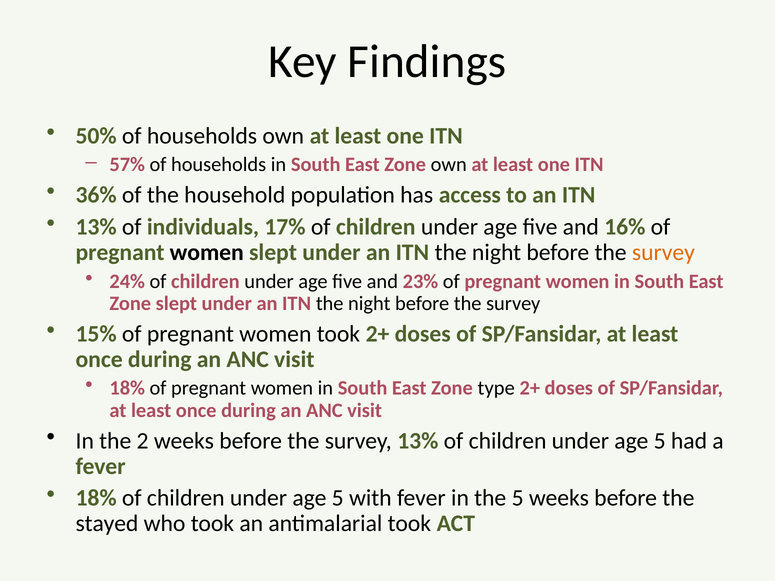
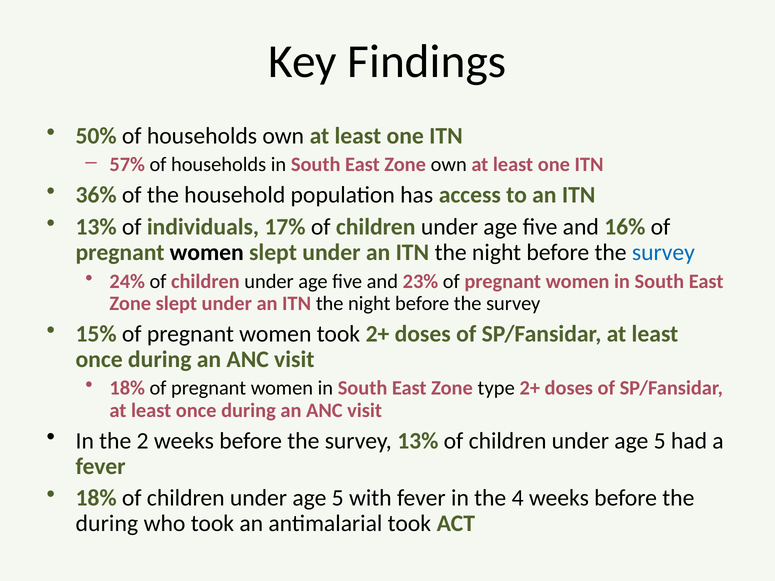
survey at (663, 253) colour: orange -> blue
the 5: 5 -> 4
stayed at (107, 524): stayed -> during
